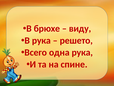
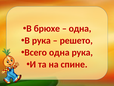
виду at (80, 28): виду -> одна
